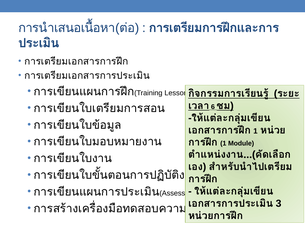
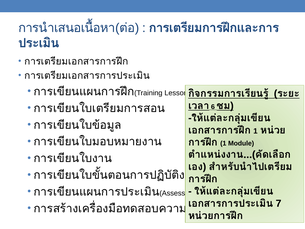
3: 3 -> 7
